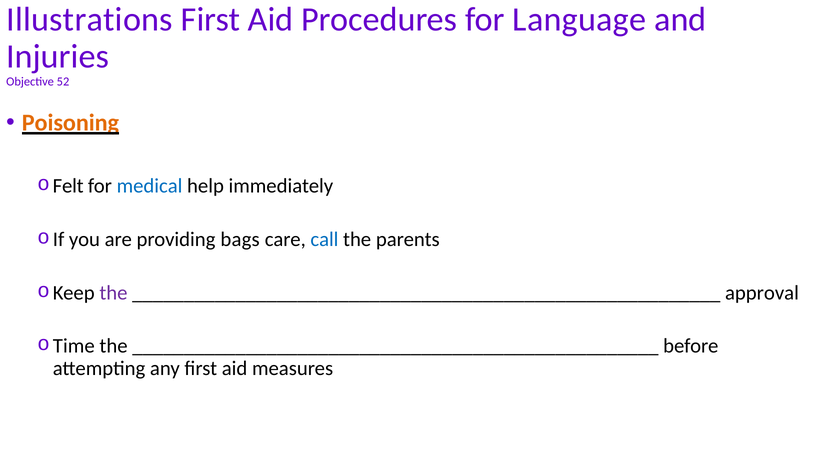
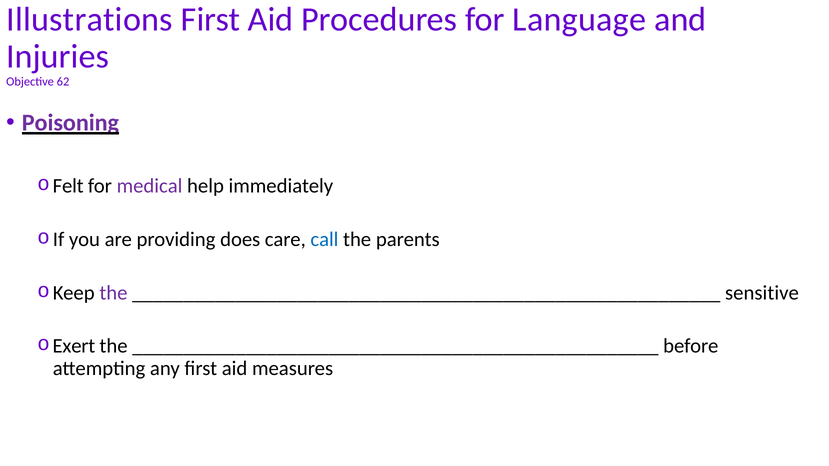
52: 52 -> 62
Poisoning colour: orange -> purple
medical colour: blue -> purple
bags: bags -> does
approval: approval -> sensitive
Time: Time -> Exert
